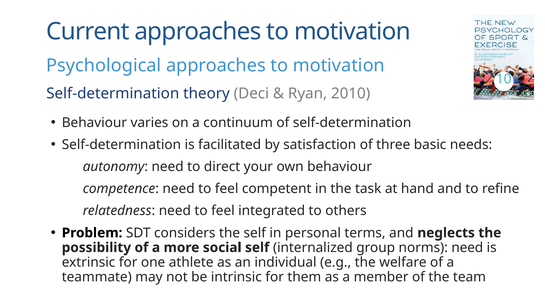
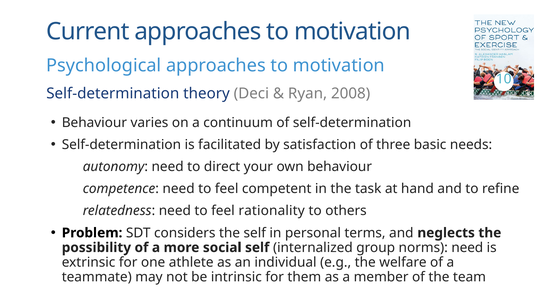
2010: 2010 -> 2008
integrated: integrated -> rationality
